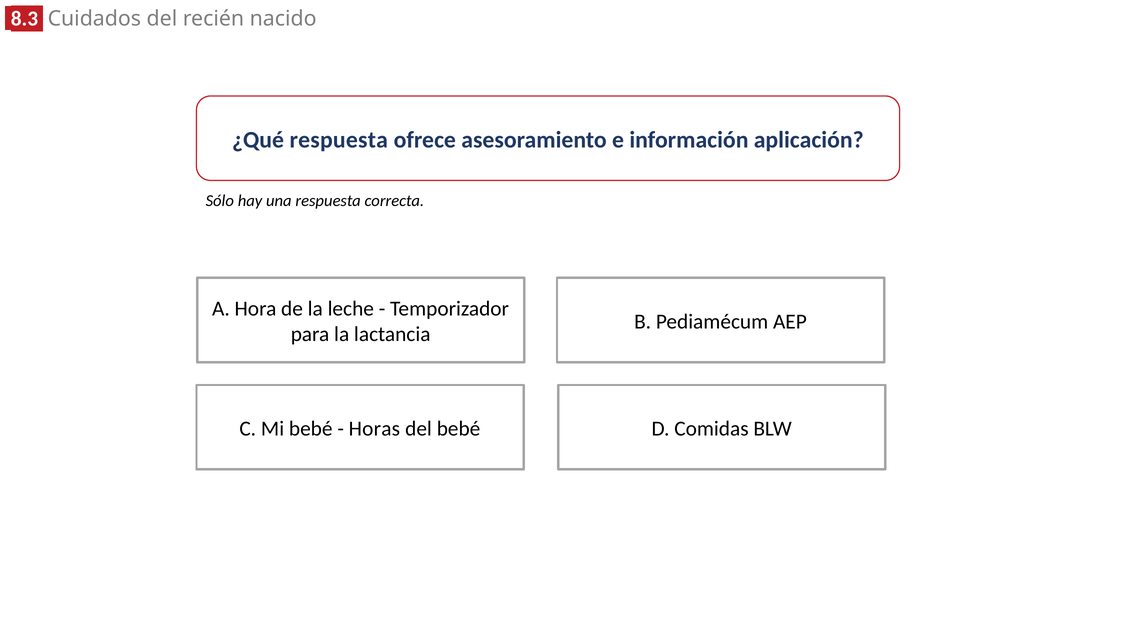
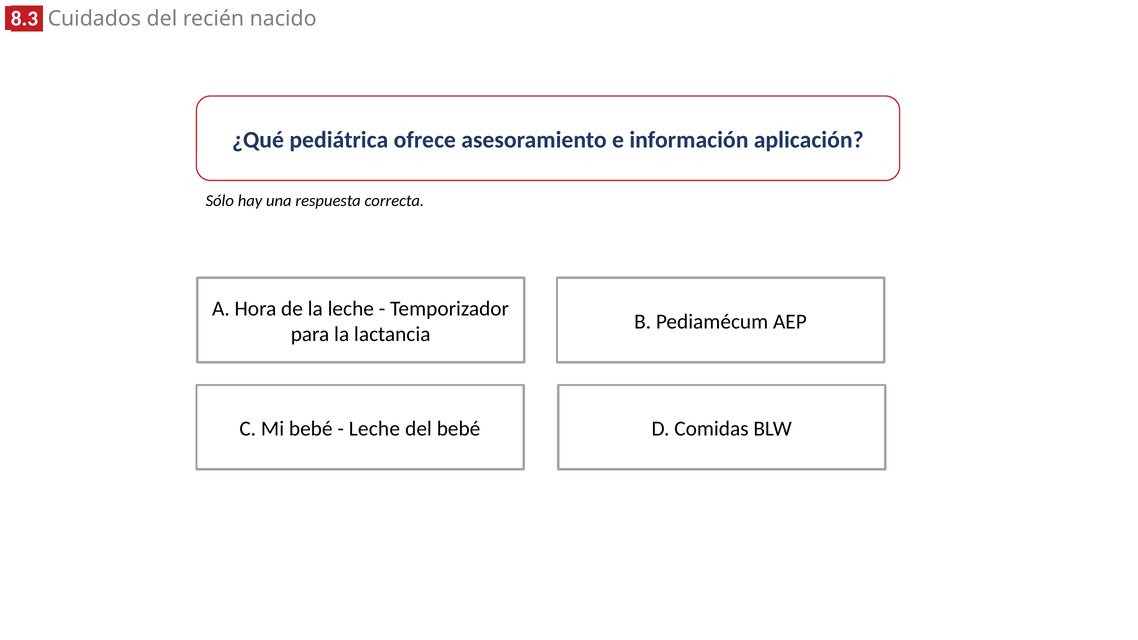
¿Qué respuesta: respuesta -> pediátrica
Horas at (374, 429): Horas -> Leche
